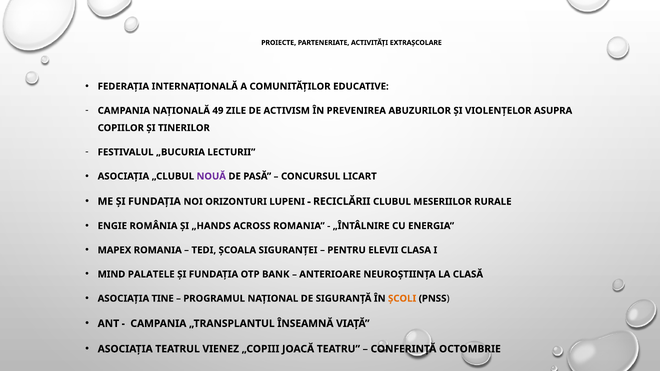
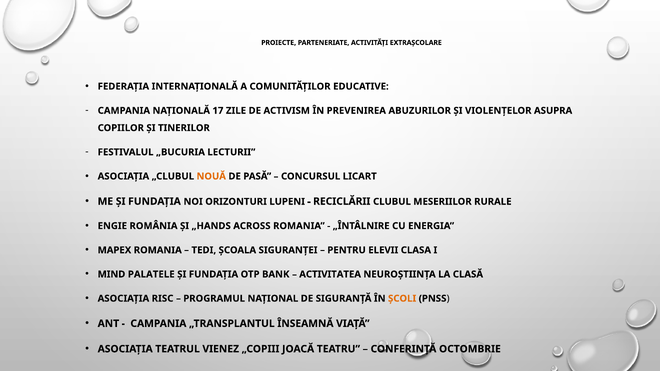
49: 49 -> 17
NOUĂ colour: purple -> orange
ANTERIOARE: ANTERIOARE -> ACTIVITATEA
TINE: TINE -> RISC
